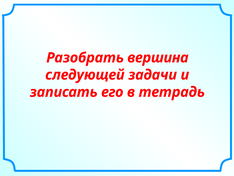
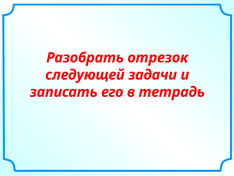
вершина: вершина -> отрезок
